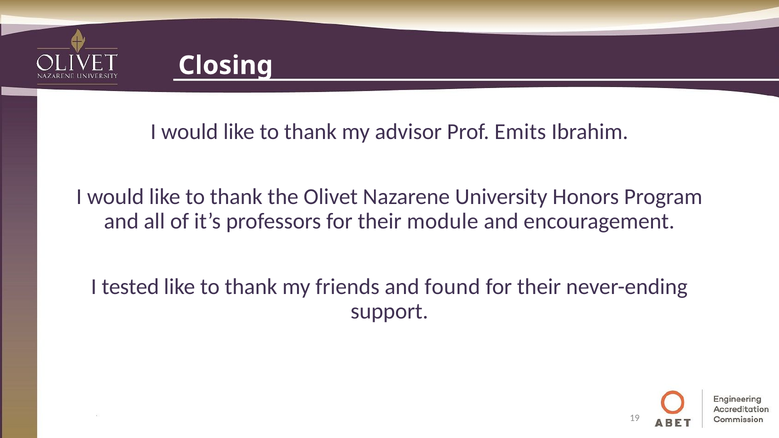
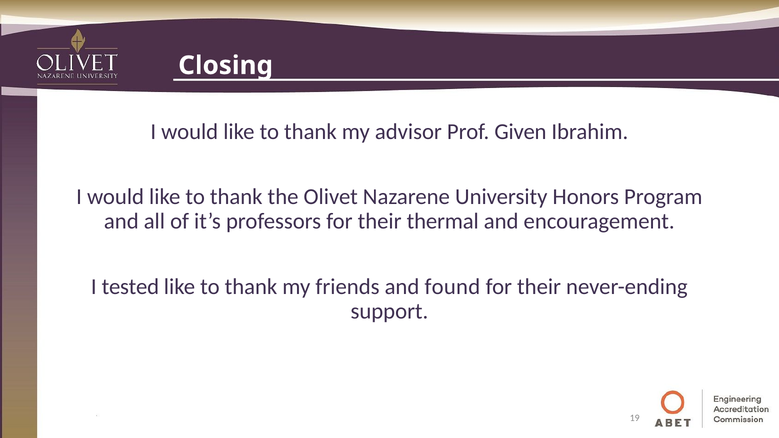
Emits: Emits -> Given
module: module -> thermal
